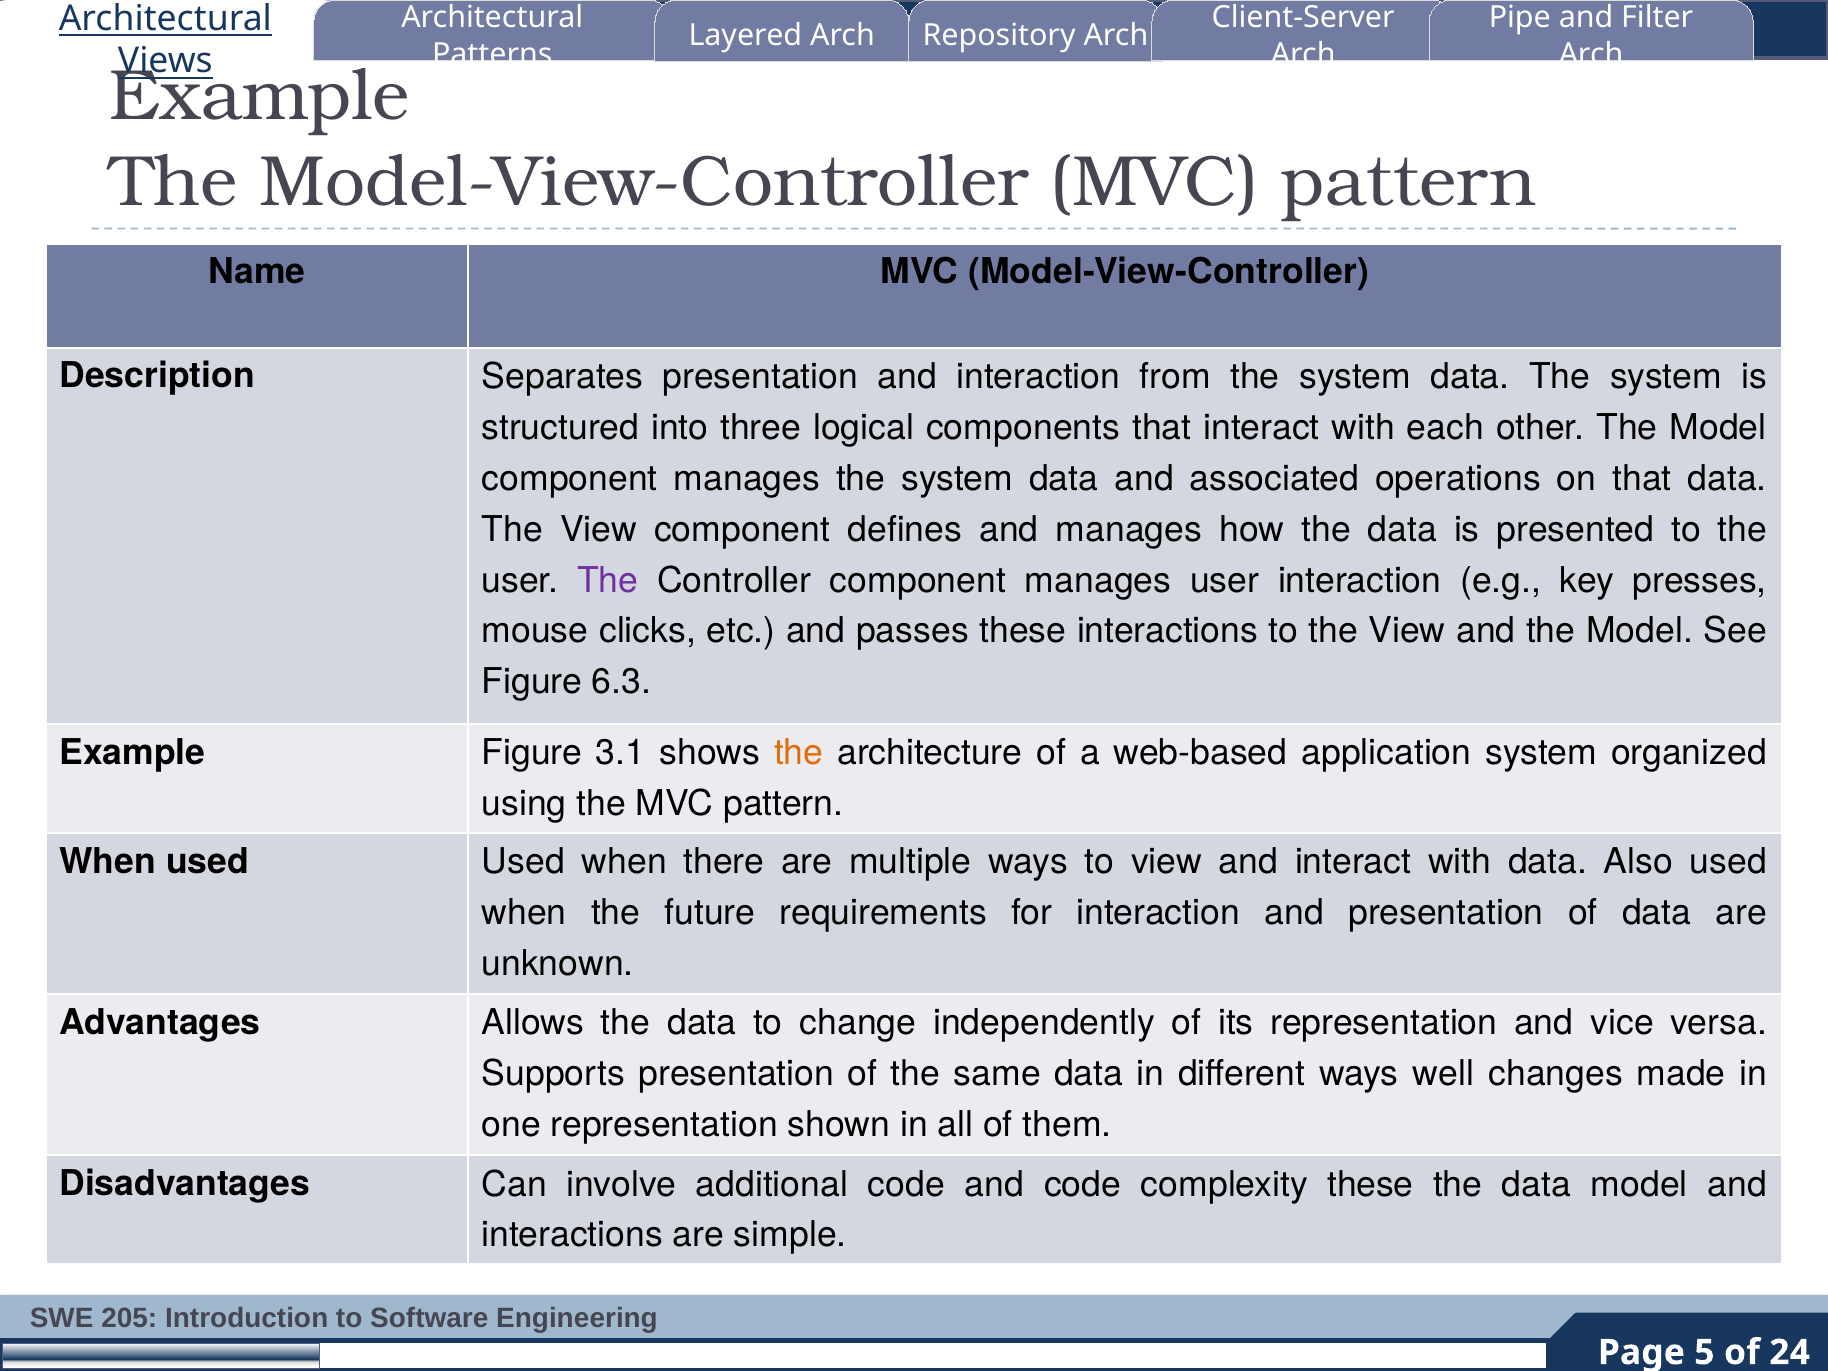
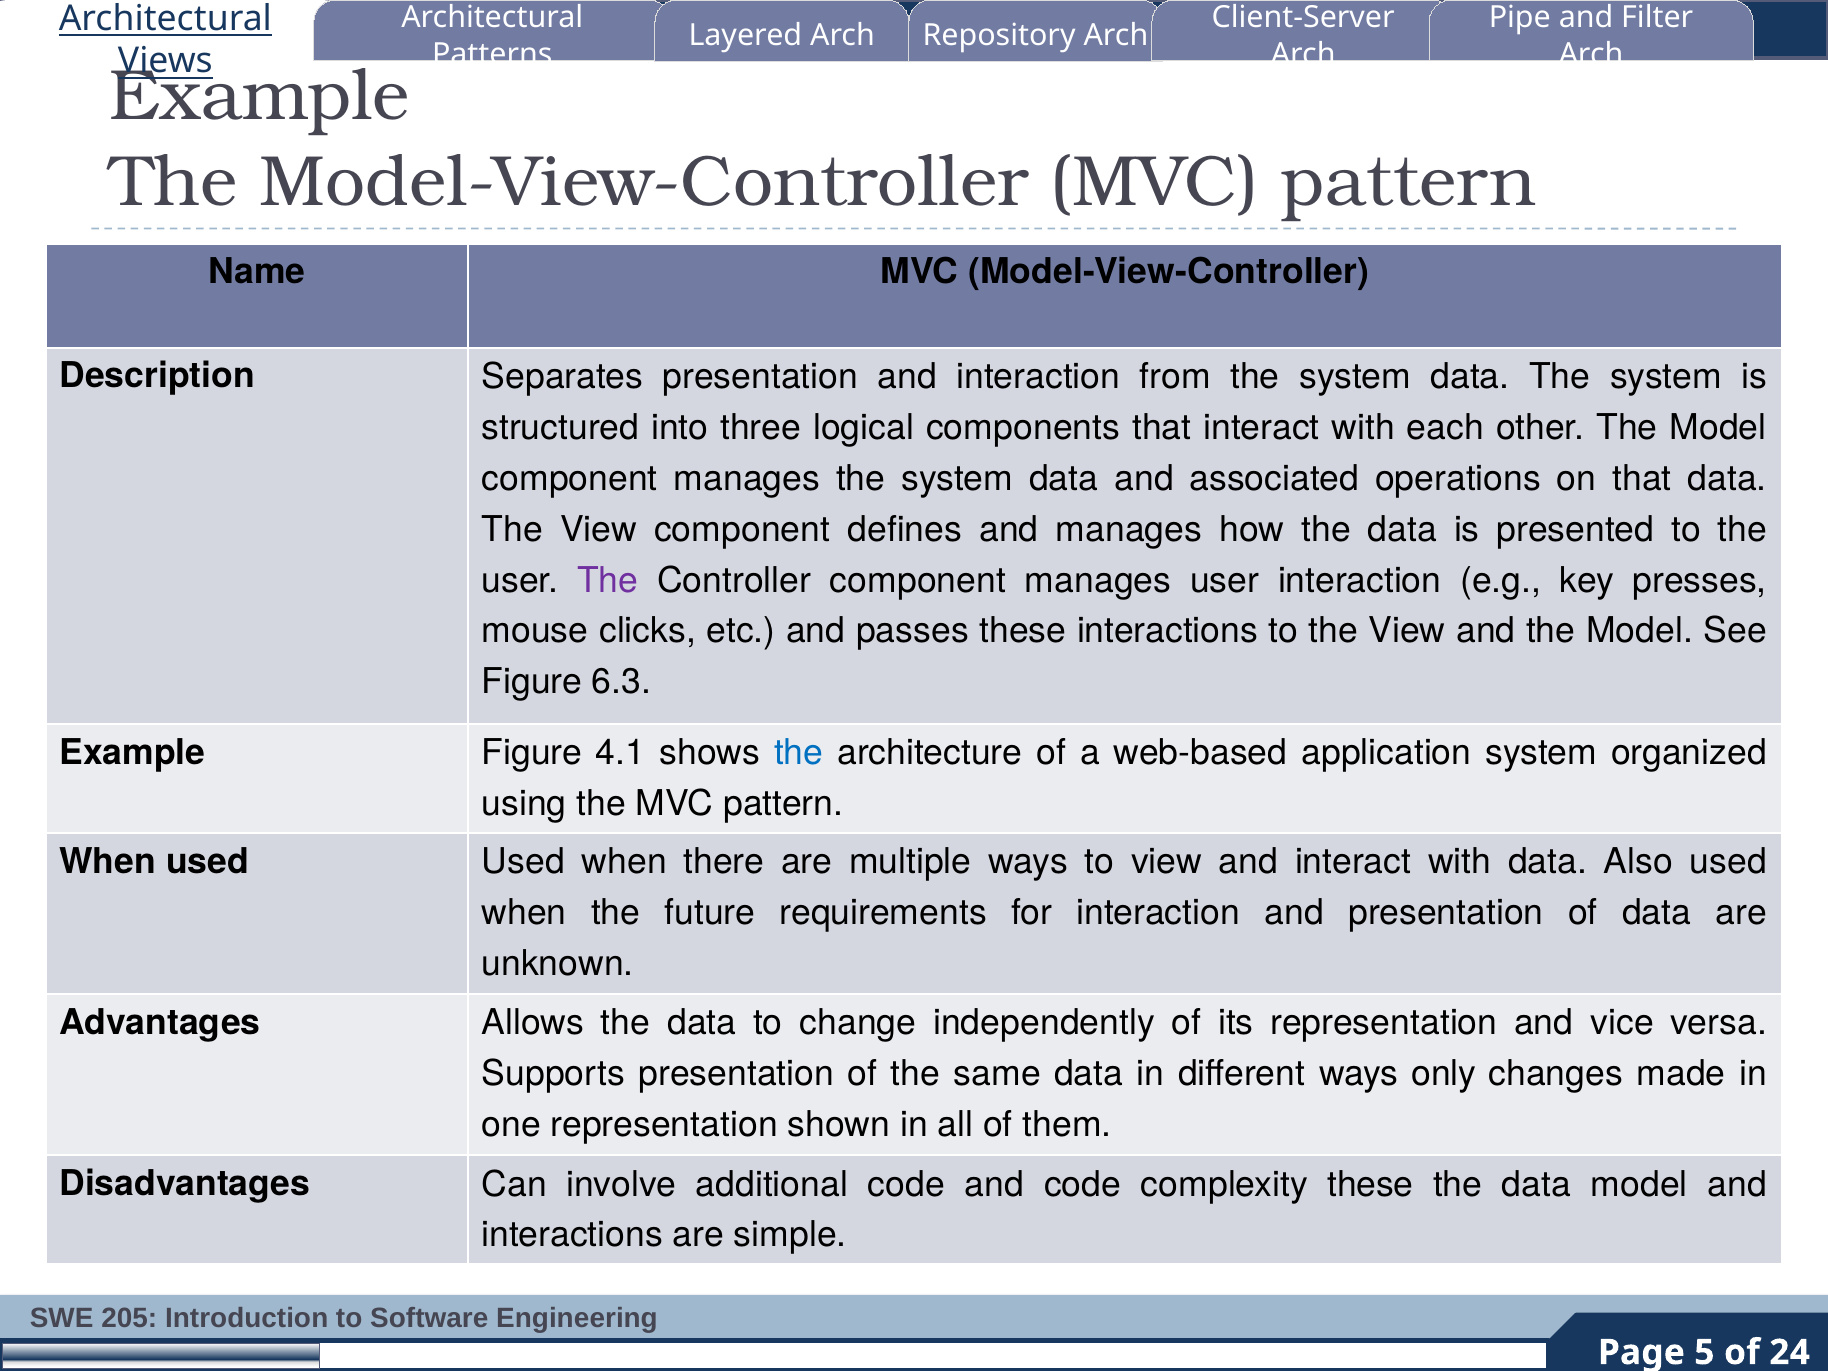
3.1: 3.1 -> 4.1
the at (799, 753) colour: orange -> blue
well: well -> only
